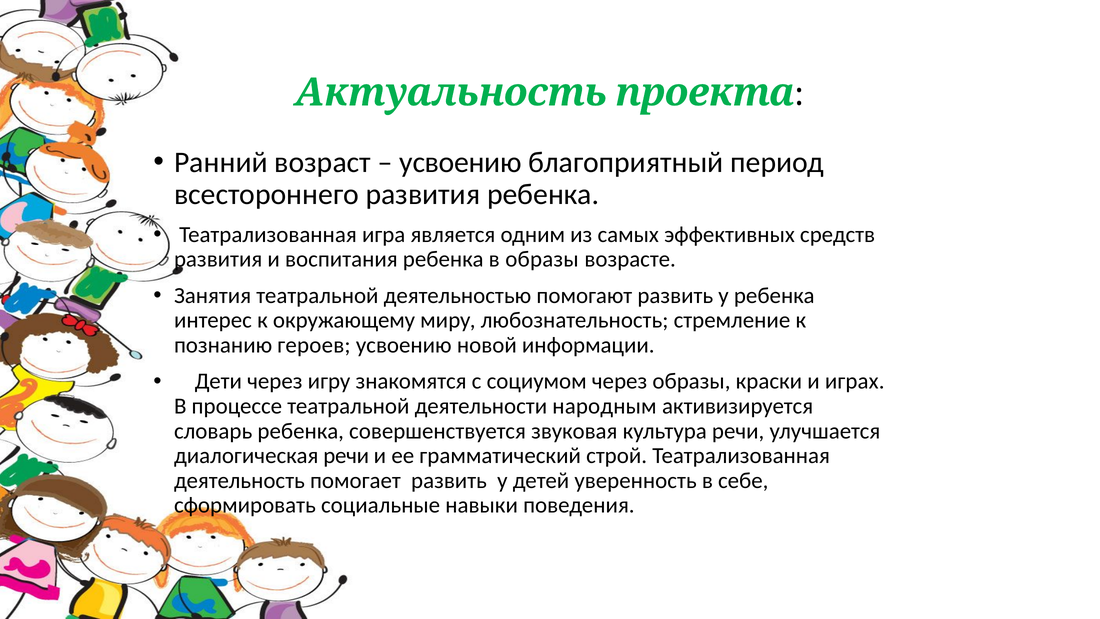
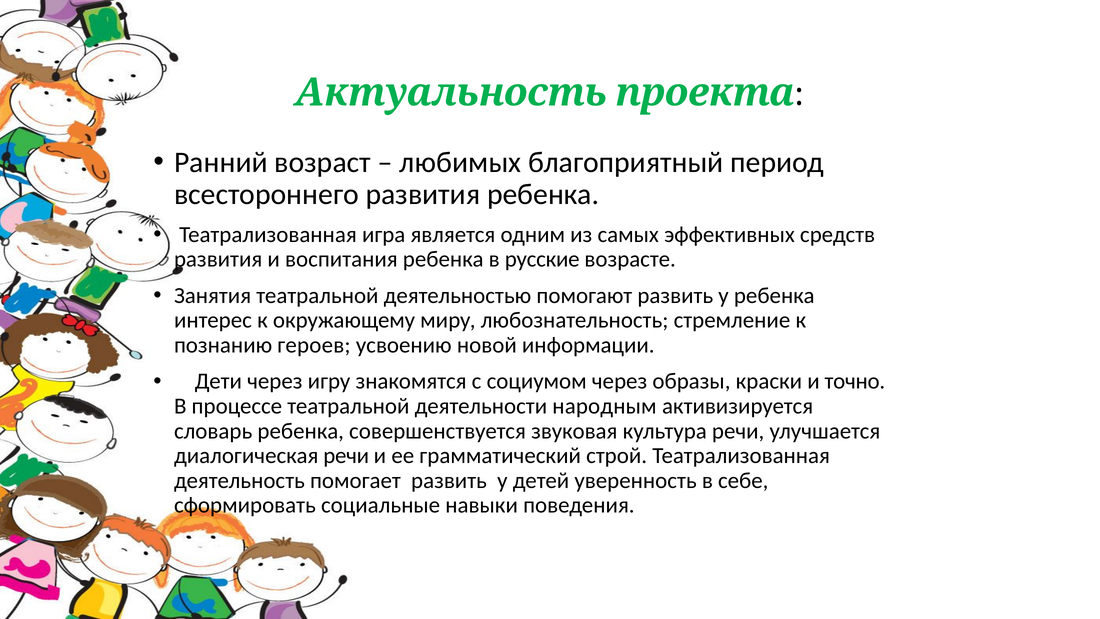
усвоению at (461, 162): усвоению -> любимых
в образы: образы -> русские
играх: играх -> точно
